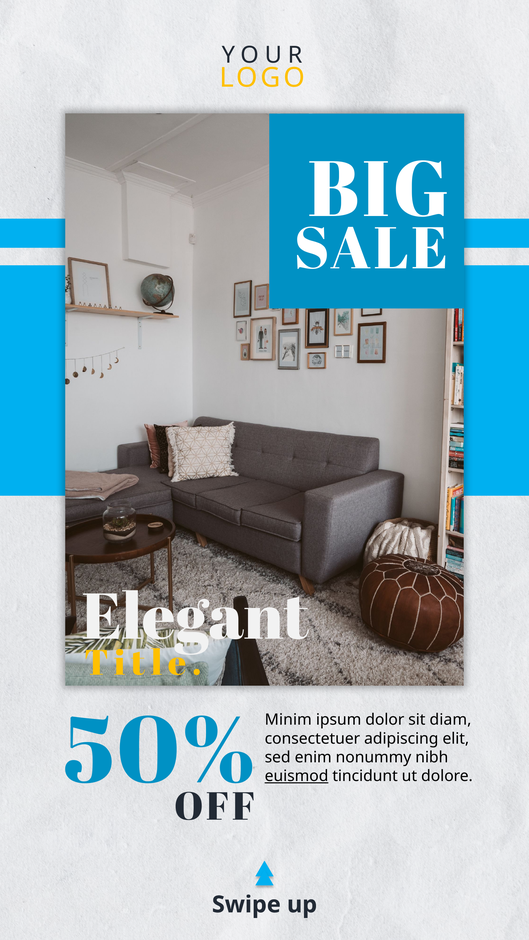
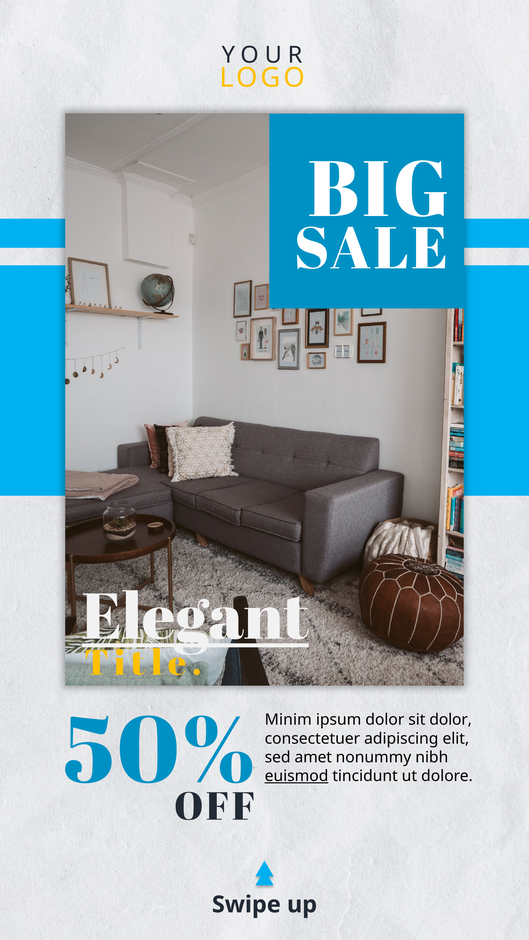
Elegant underline: none -> present
sit diam: diam -> dolor
enim: enim -> amet
